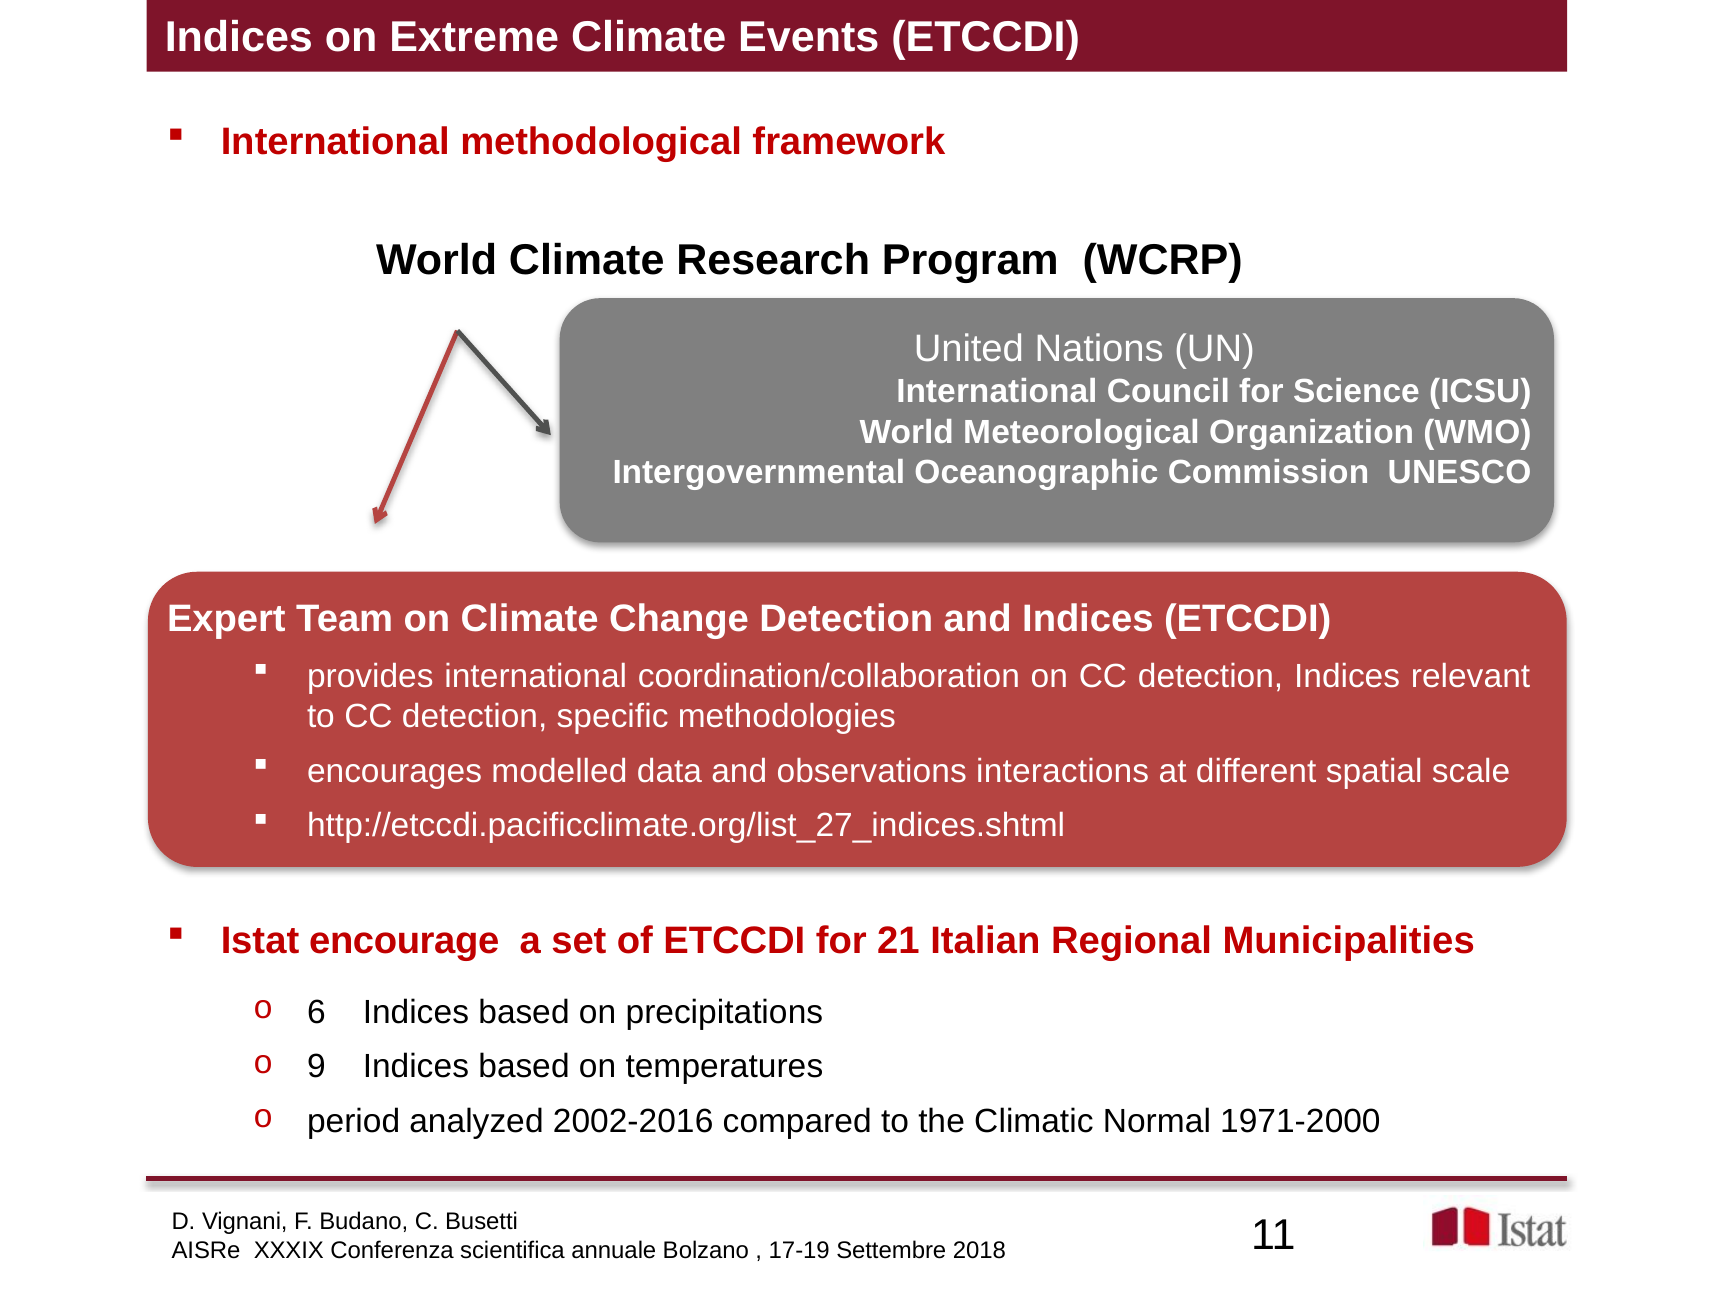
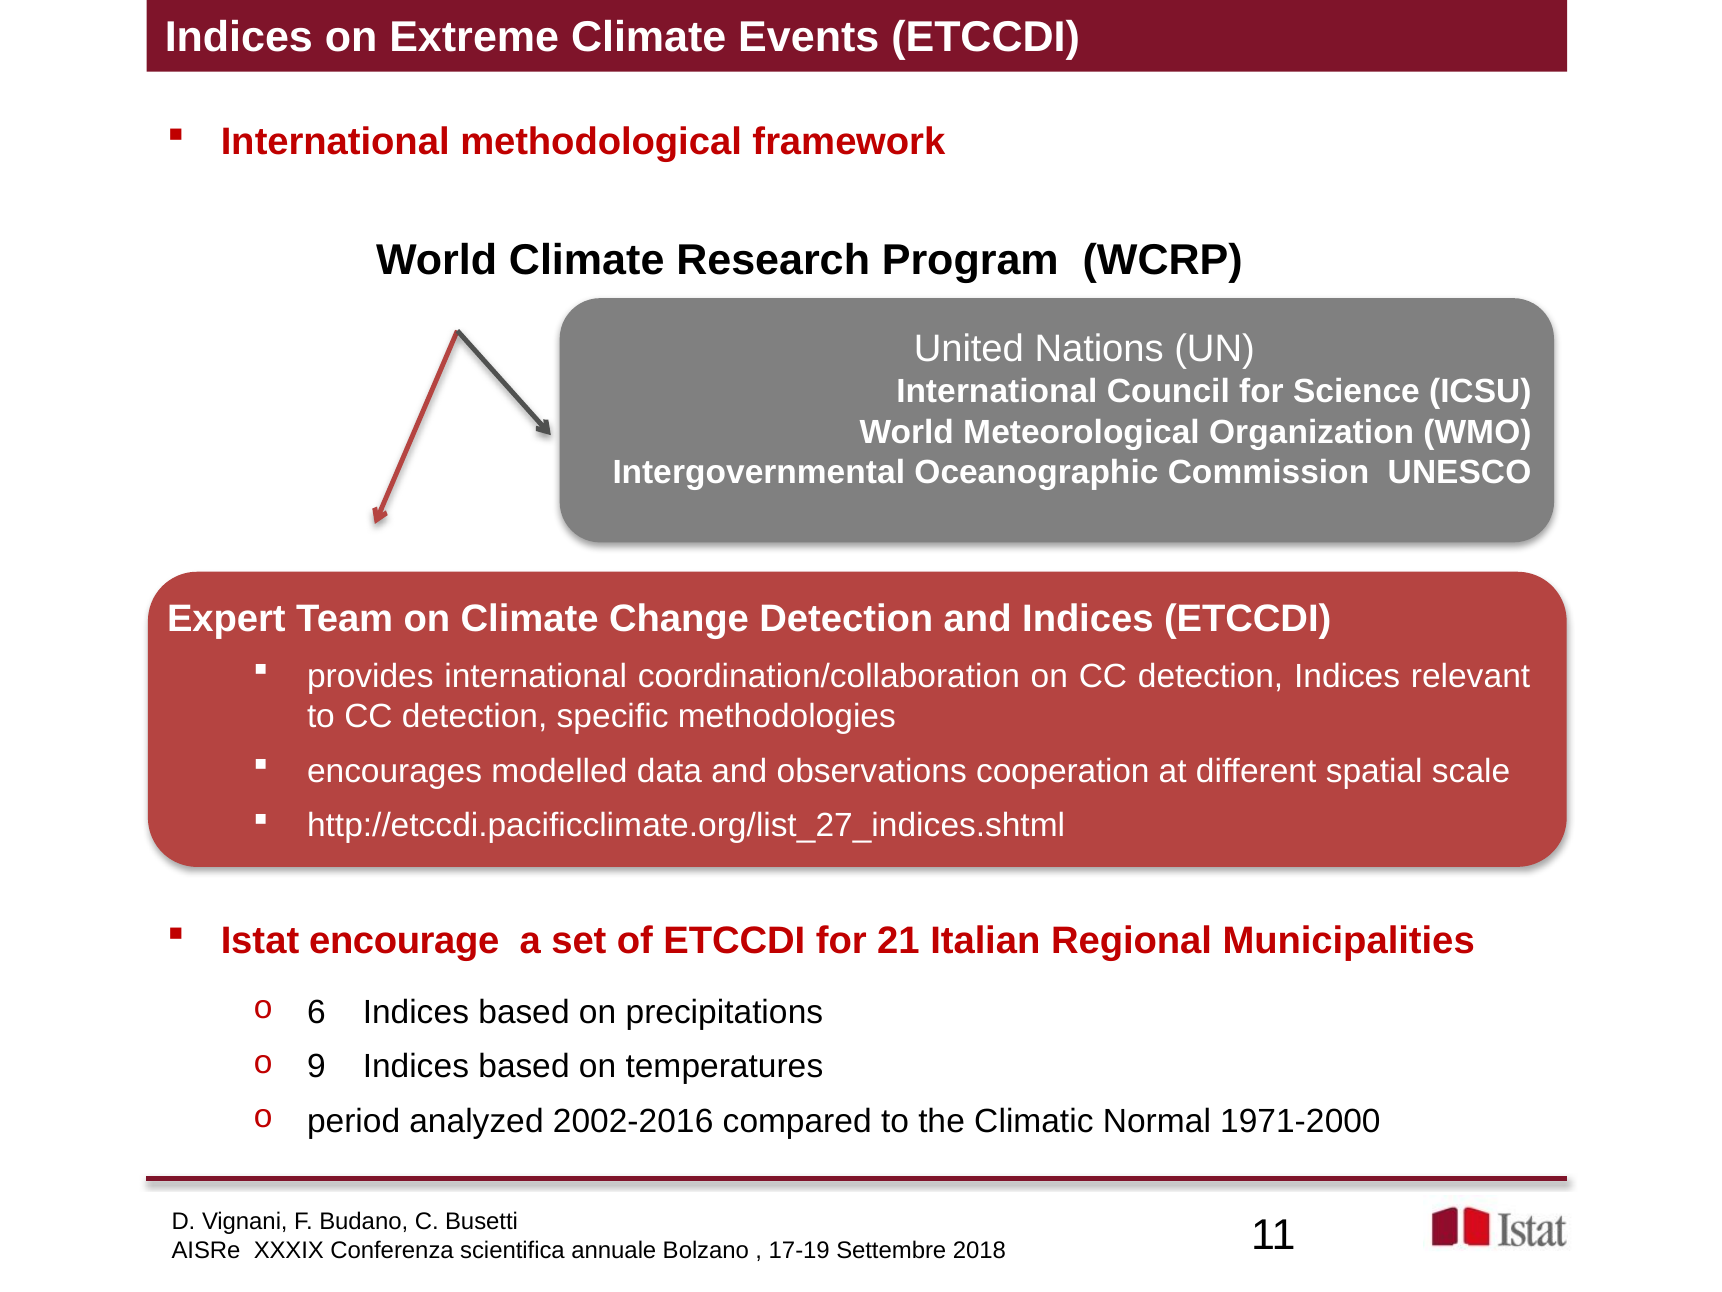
interactions: interactions -> cooperation
